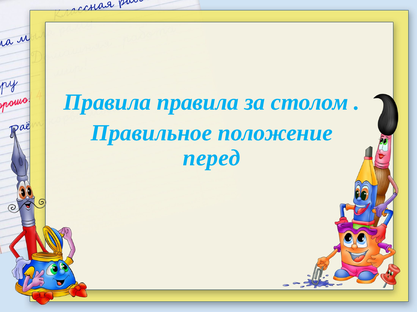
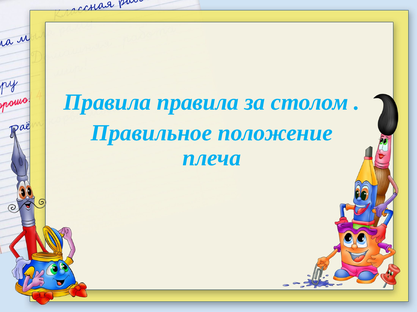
перед: перед -> плеча
